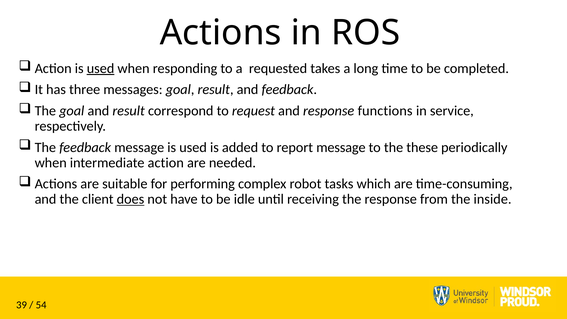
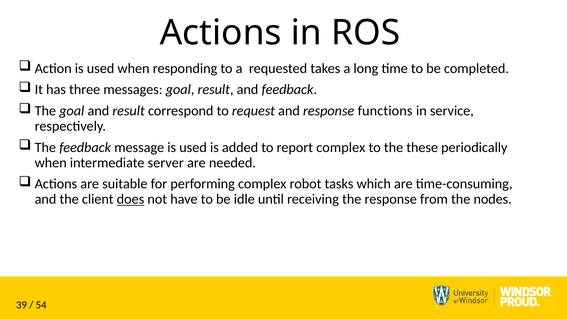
used at (101, 68) underline: present -> none
report message: message -> complex
intermediate action: action -> server
inside: inside -> nodes
